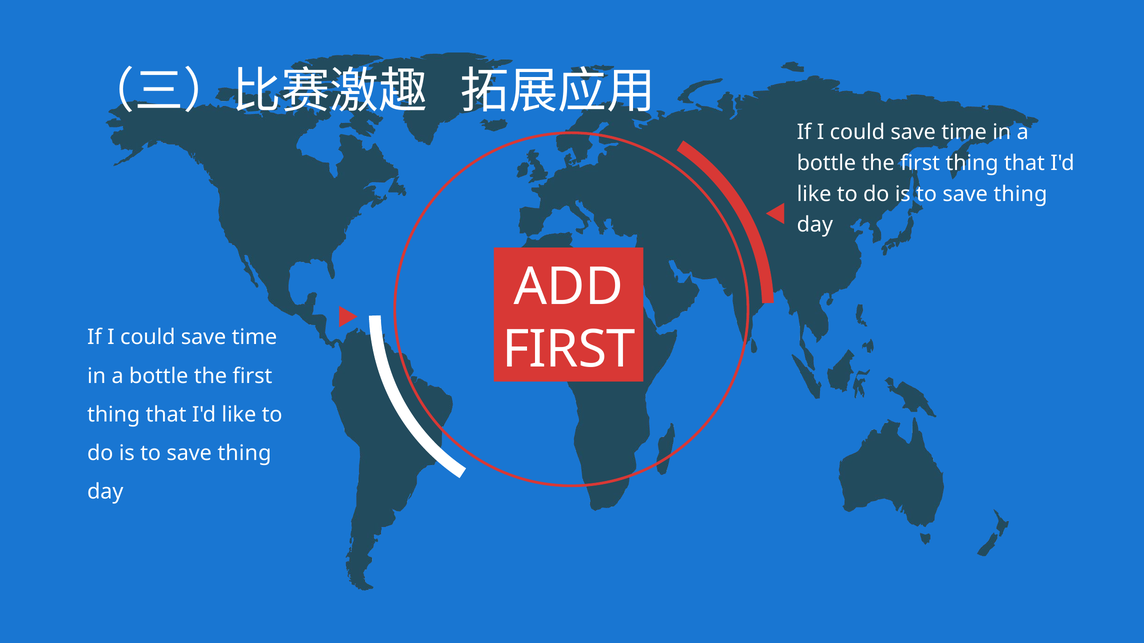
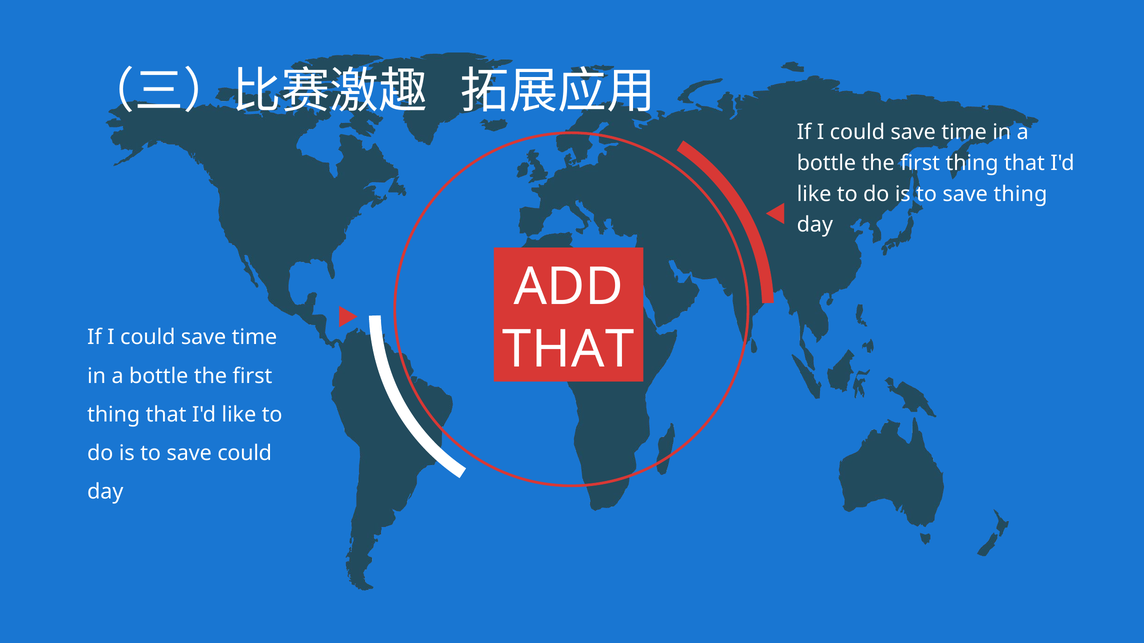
FIRST at (569, 350): FIRST -> THAT
thing at (244, 454): thing -> could
